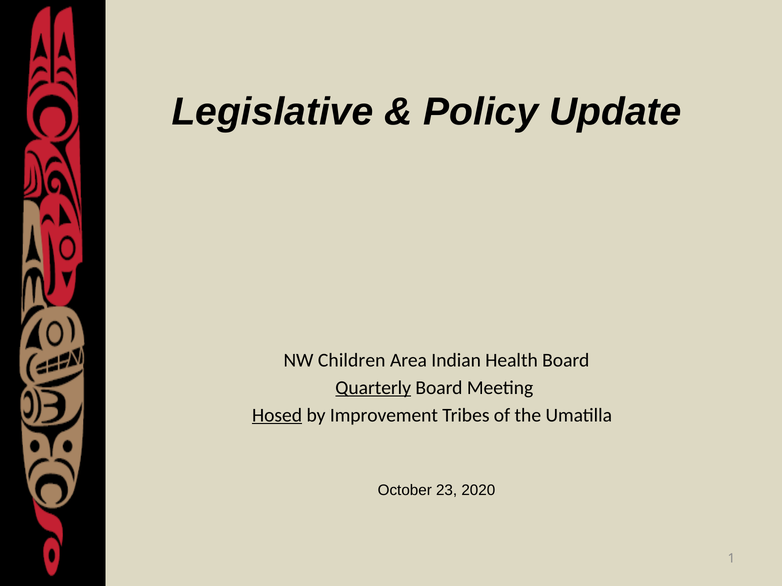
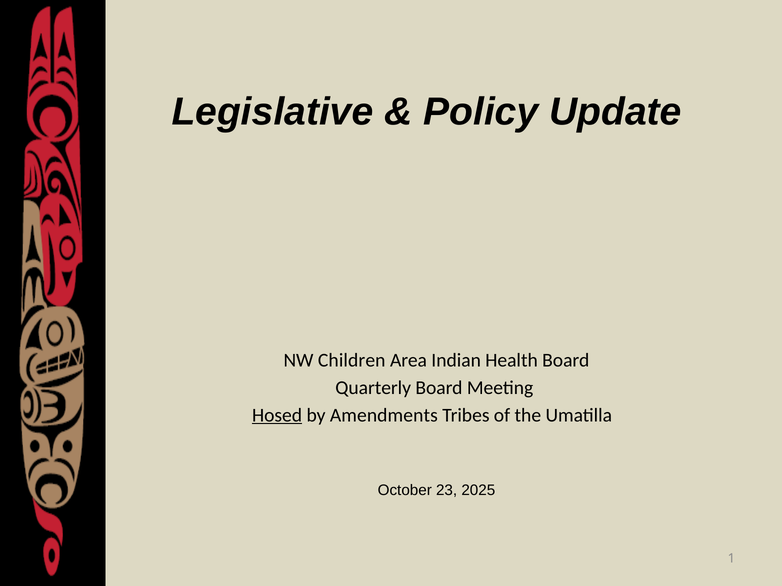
Quarterly underline: present -> none
Improvement: Improvement -> Amendments
2020: 2020 -> 2025
